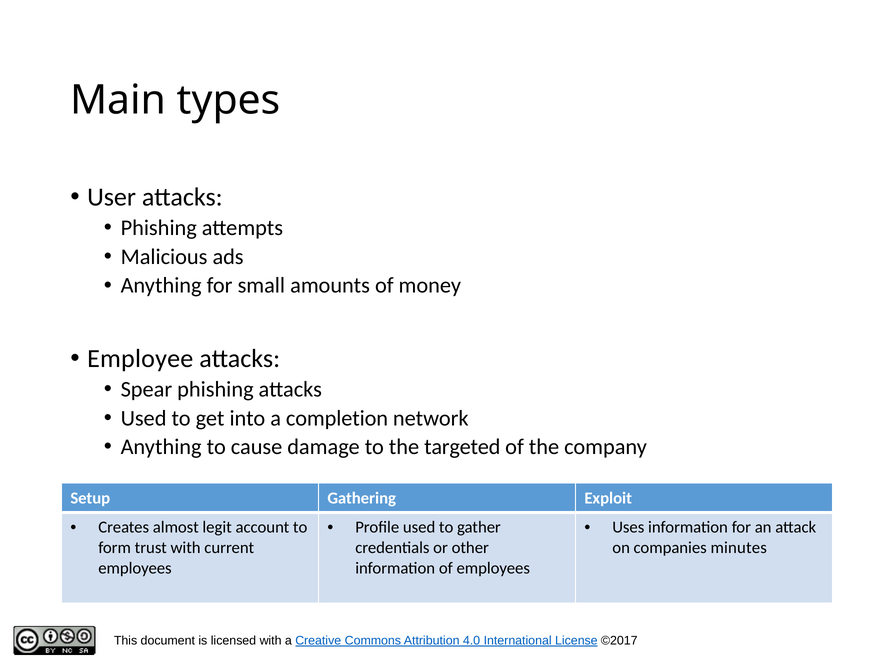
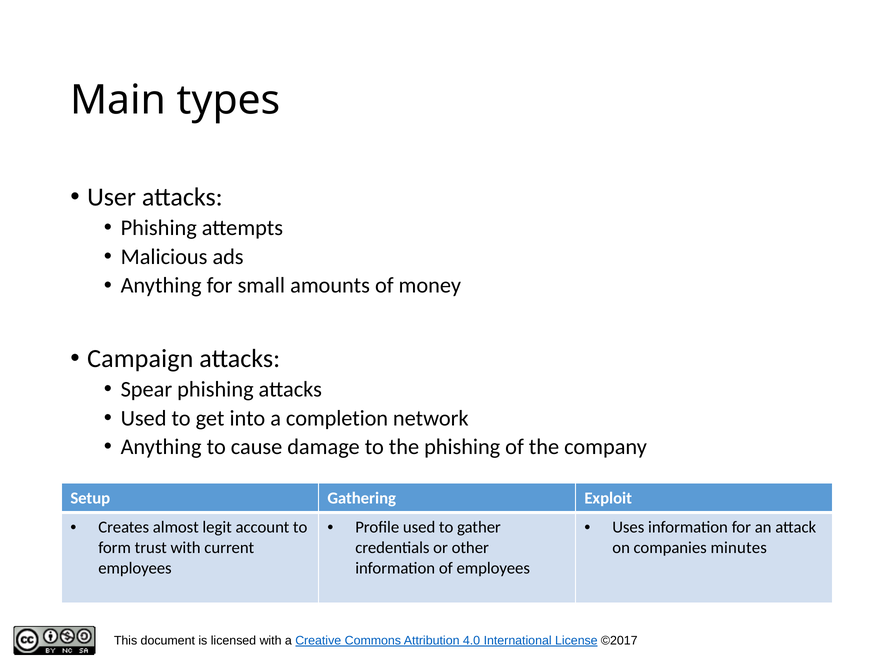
Employee: Employee -> Campaign
the targeted: targeted -> phishing
